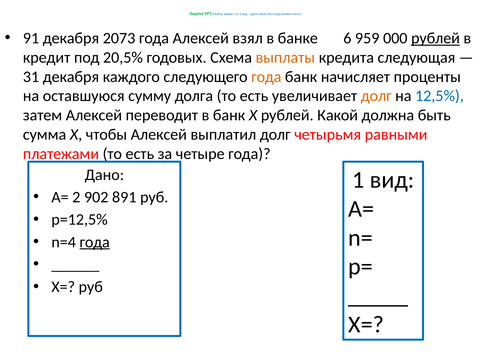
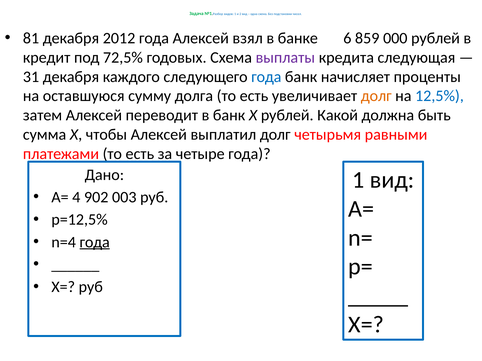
91: 91 -> 81
2073: 2073 -> 2012
959: 959 -> 859
рублей at (436, 38) underline: present -> none
20,5%: 20,5% -> 72,5%
выплаты colour: orange -> purple
года at (266, 77) colour: orange -> blue
А= 2: 2 -> 4
891: 891 -> 003
